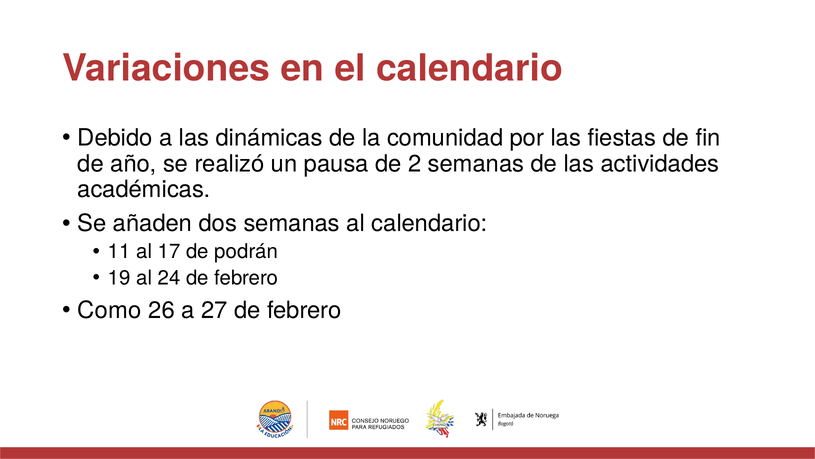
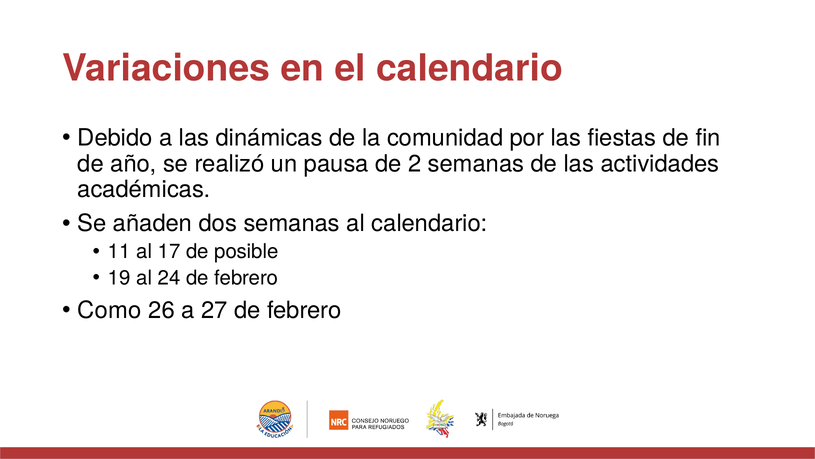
podrán: podrán -> posible
